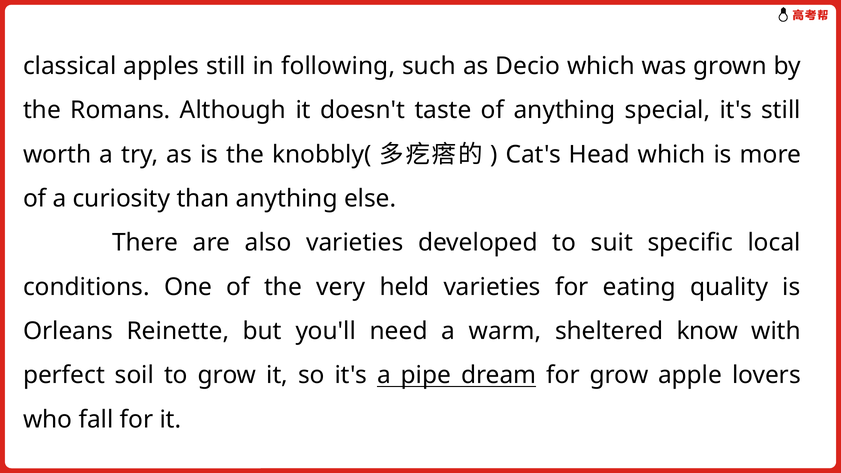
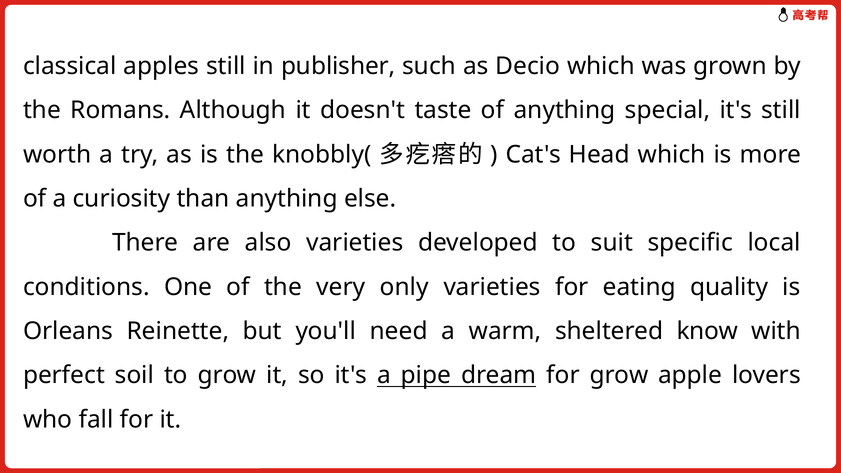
following: following -> publisher
held: held -> only
